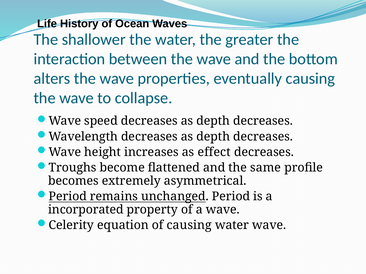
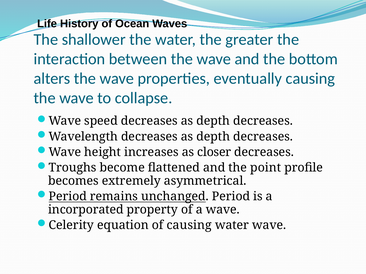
effect: effect -> closer
same: same -> point
